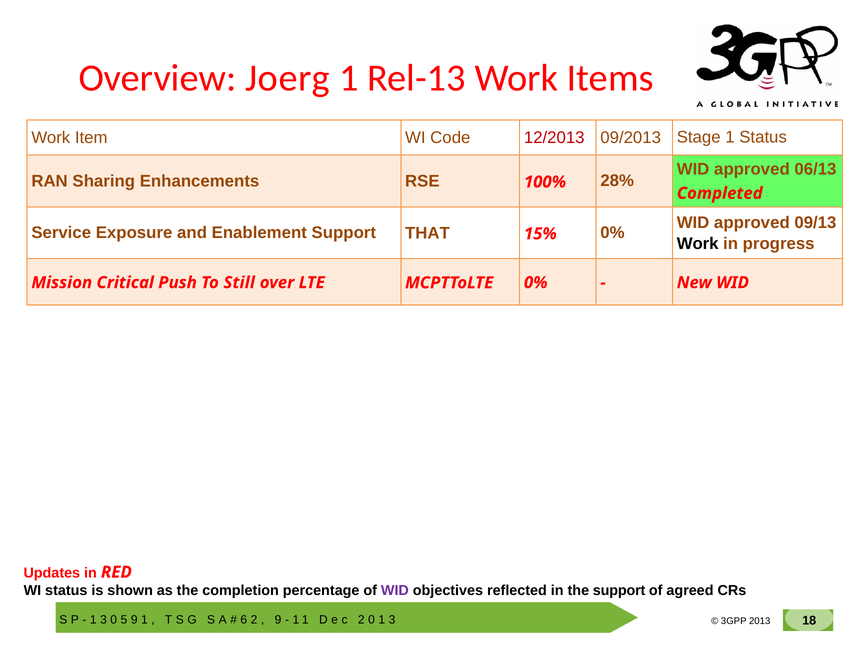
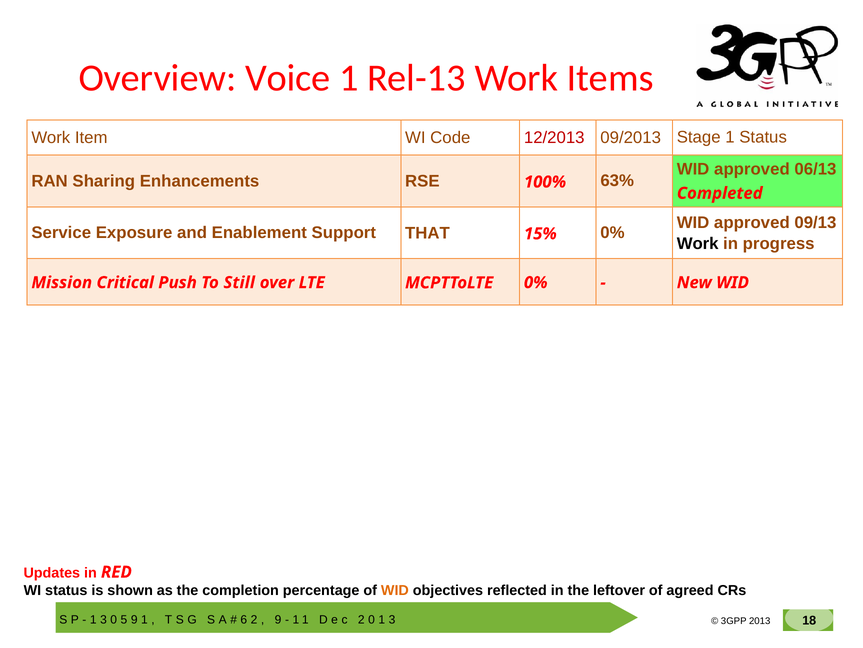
Joerg: Joerg -> Voice
28%: 28% -> 63%
WID at (395, 590) colour: purple -> orange
the support: support -> leftover
